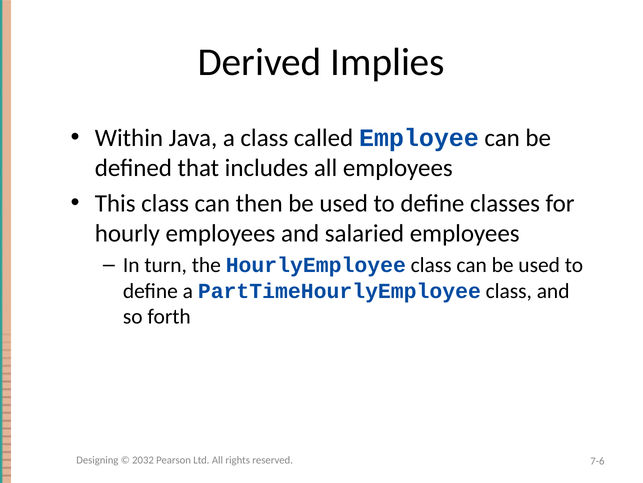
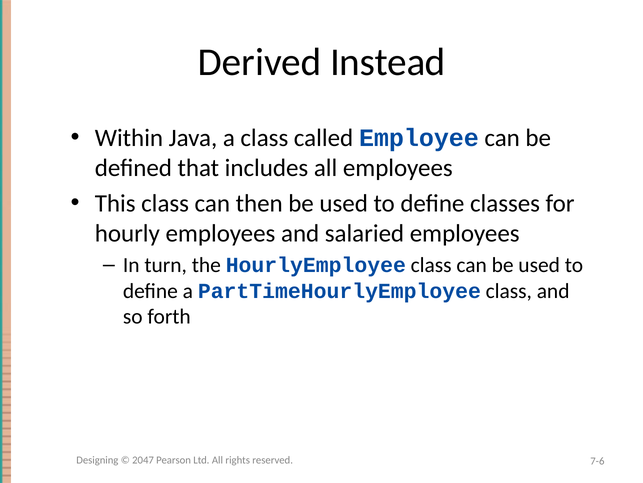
Implies: Implies -> Instead
2032: 2032 -> 2047
